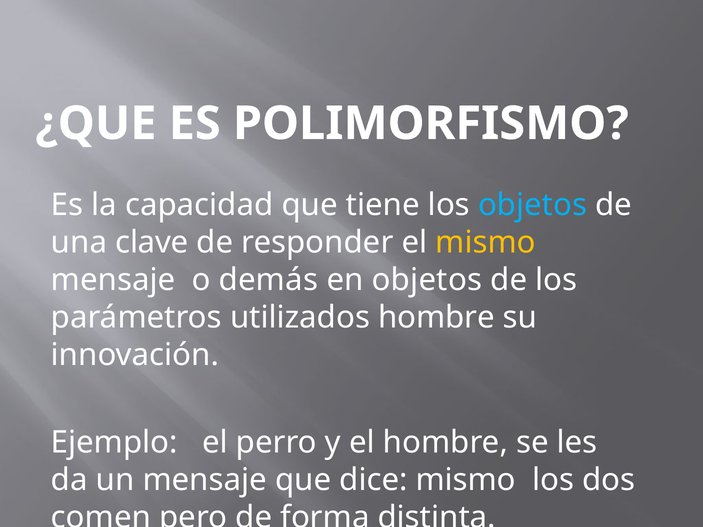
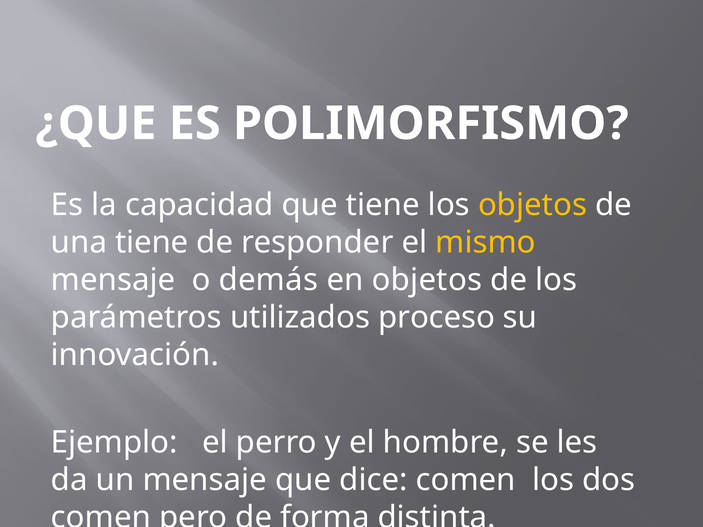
objetos at (533, 205) colour: light blue -> yellow
una clave: clave -> tiene
utilizados hombre: hombre -> proceso
dice mismo: mismo -> comen
